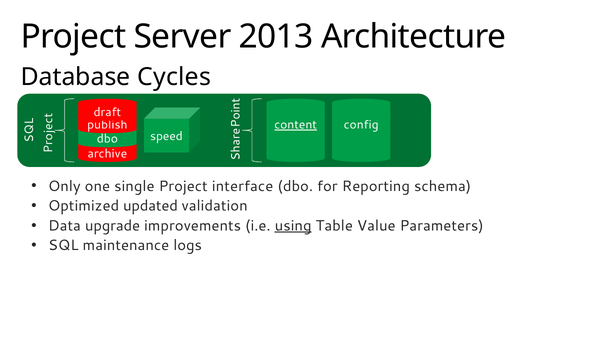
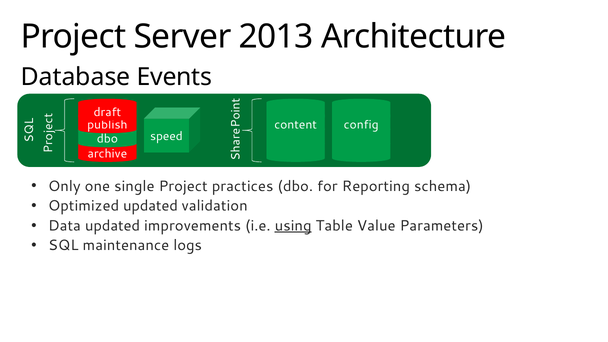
Cycles: Cycles -> Events
content underline: present -> none
interface: interface -> practices
Data upgrade: upgrade -> updated
